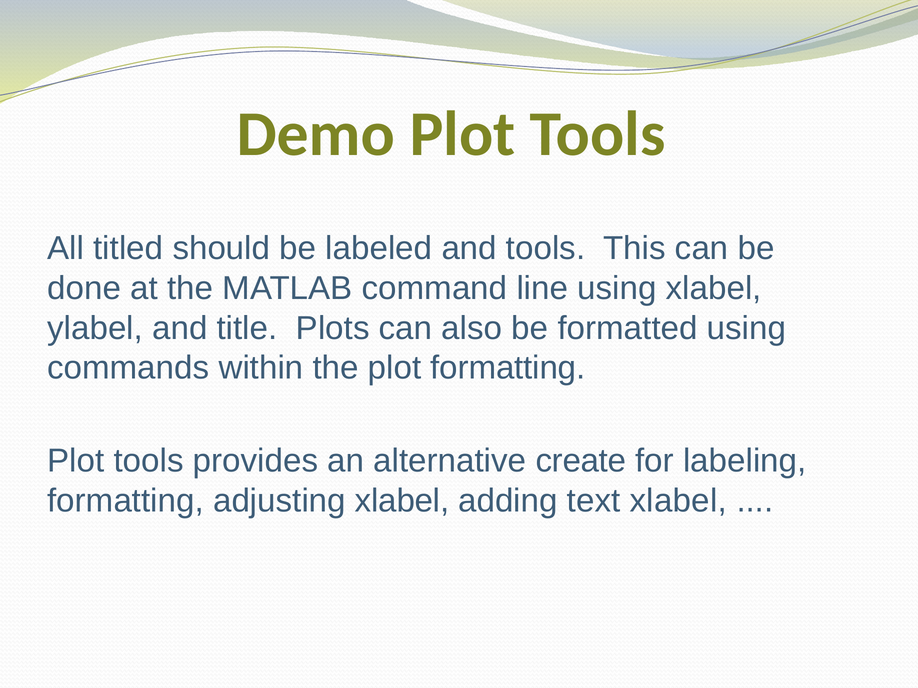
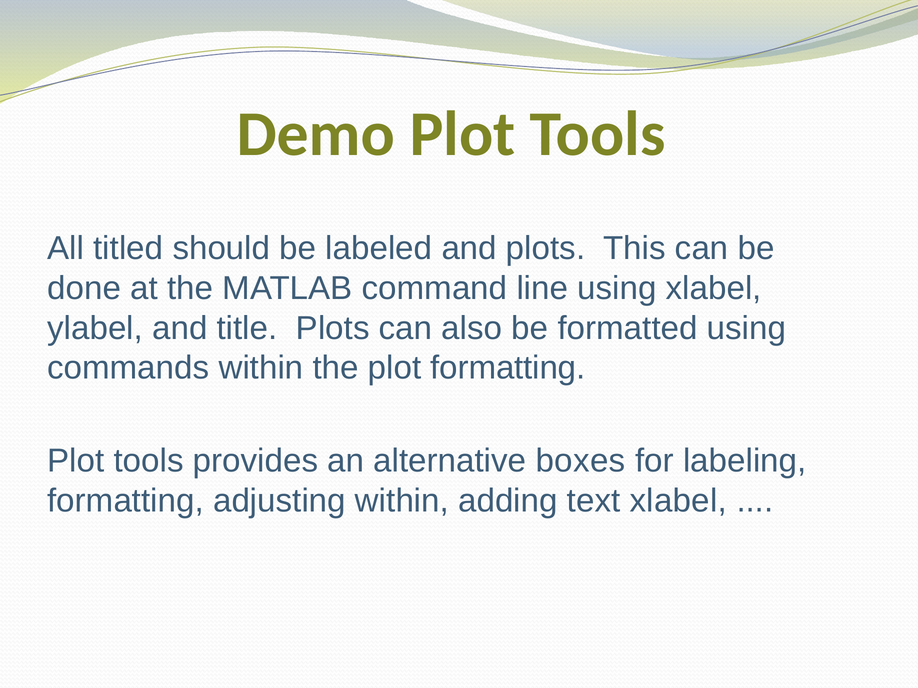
and tools: tools -> plots
create: create -> boxes
adjusting xlabel: xlabel -> within
